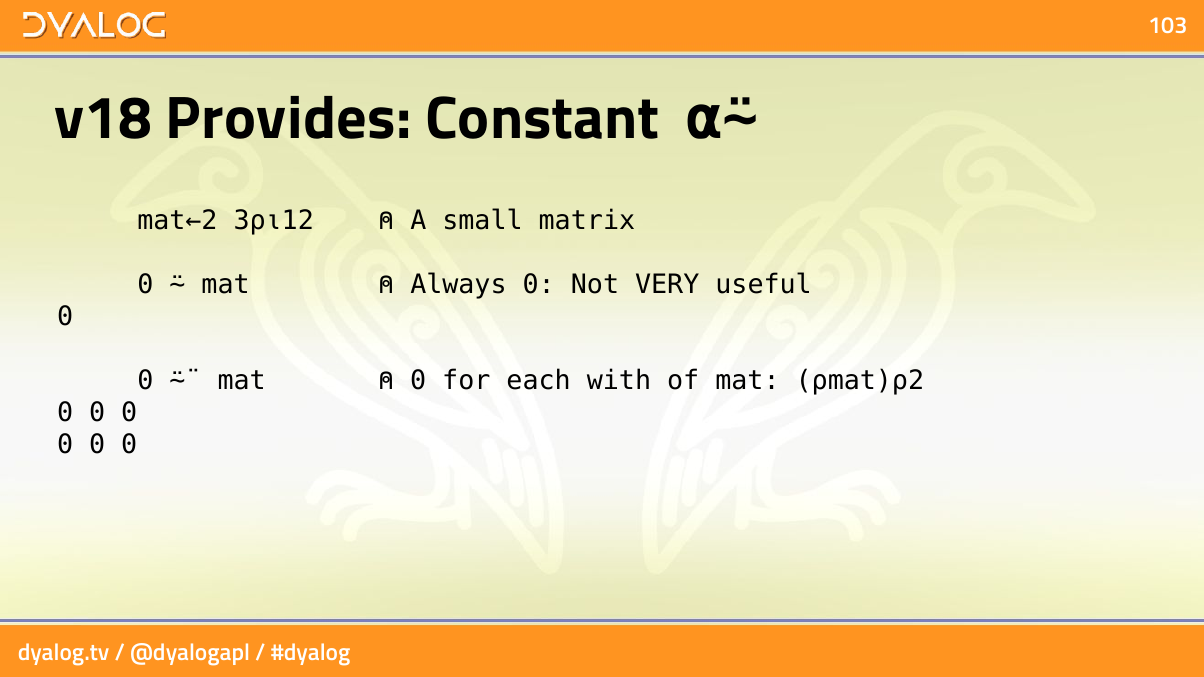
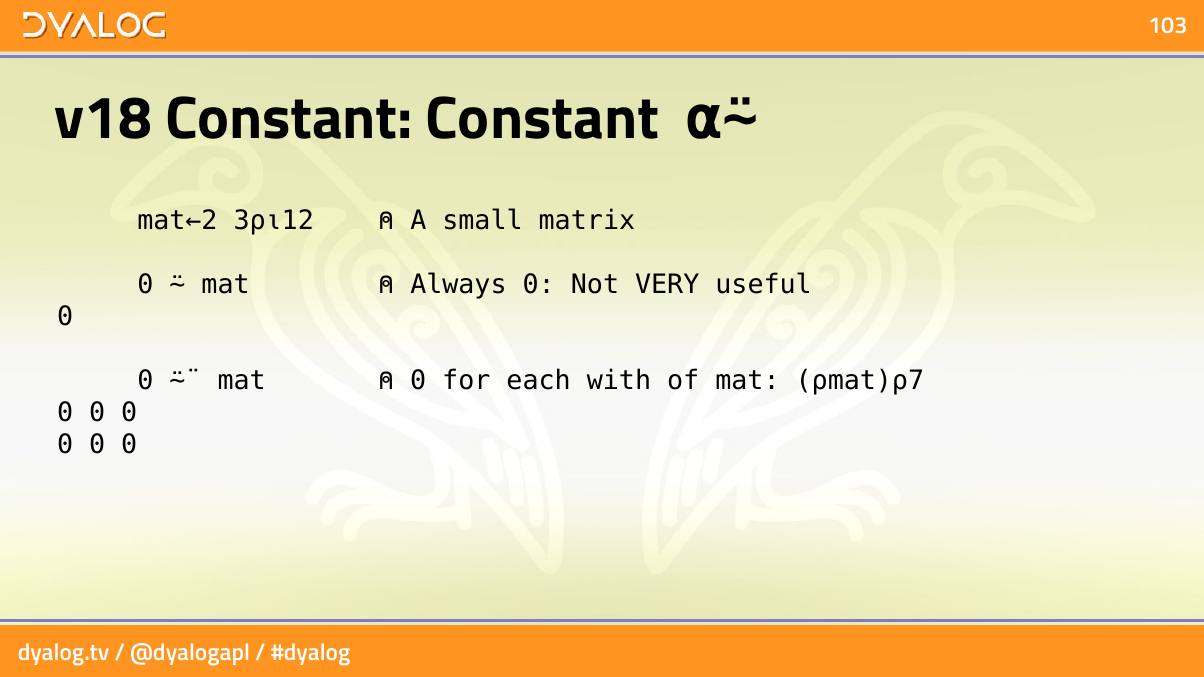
v18 Provides: Provides -> Constant
⍴mat)⍴2: ⍴mat)⍴2 -> ⍴mat)⍴7
